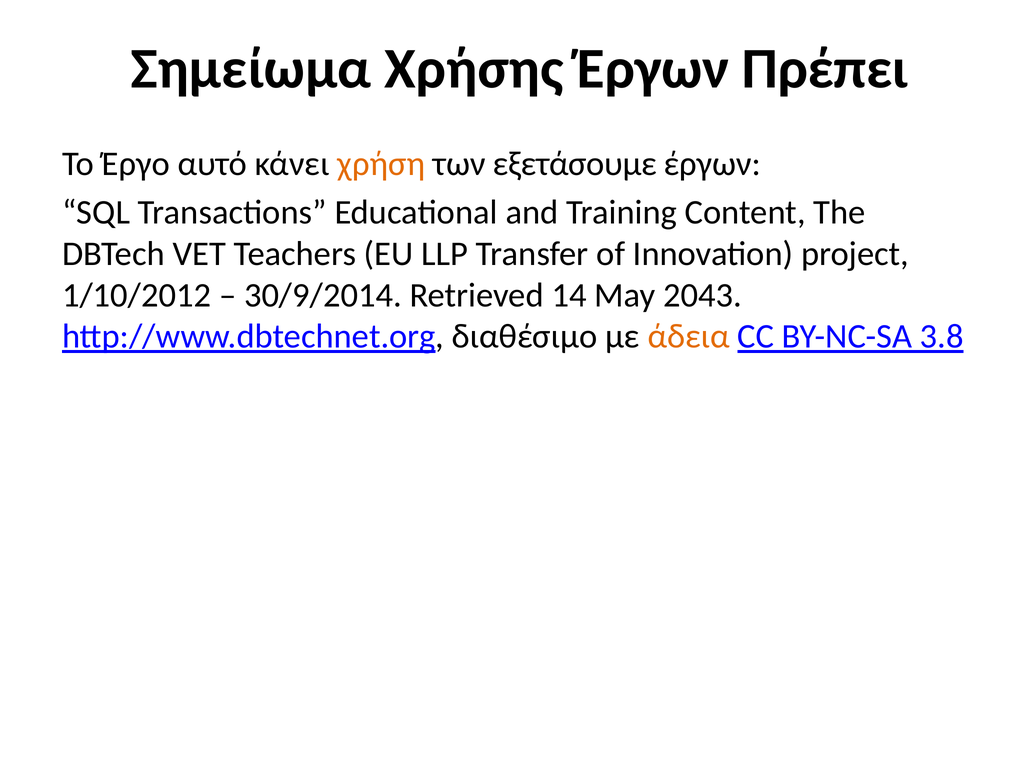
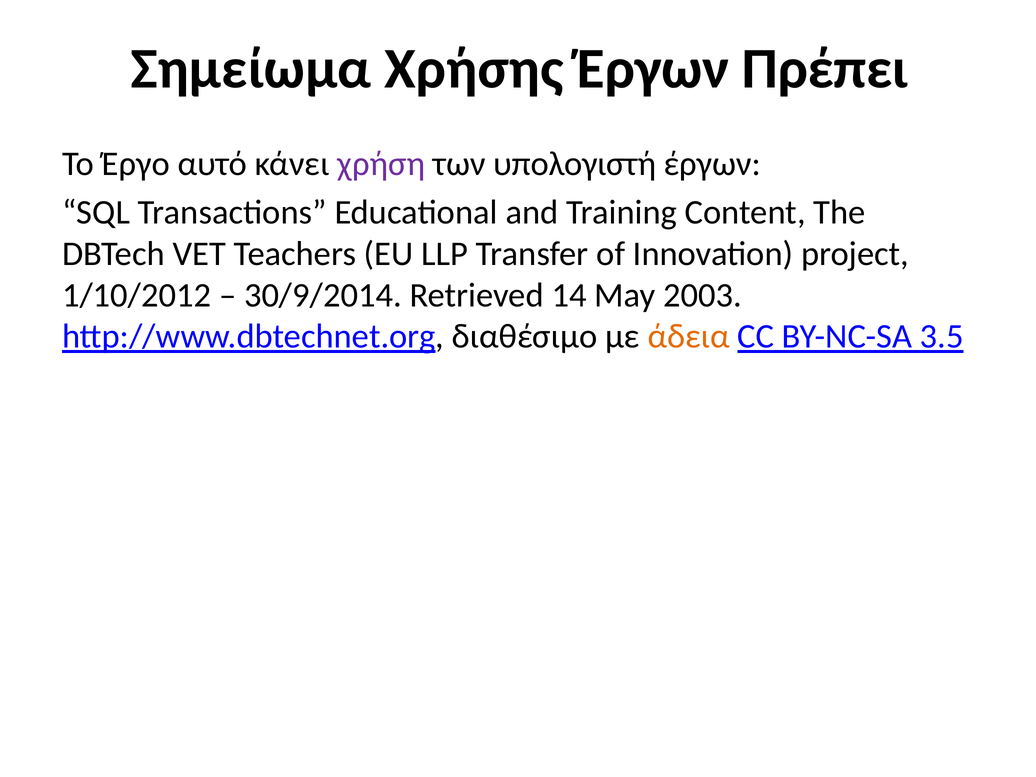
χρήση colour: orange -> purple
εξετάσουμε: εξετάσουμε -> υπολογιστή
2043: 2043 -> 2003
3.8: 3.8 -> 3.5
